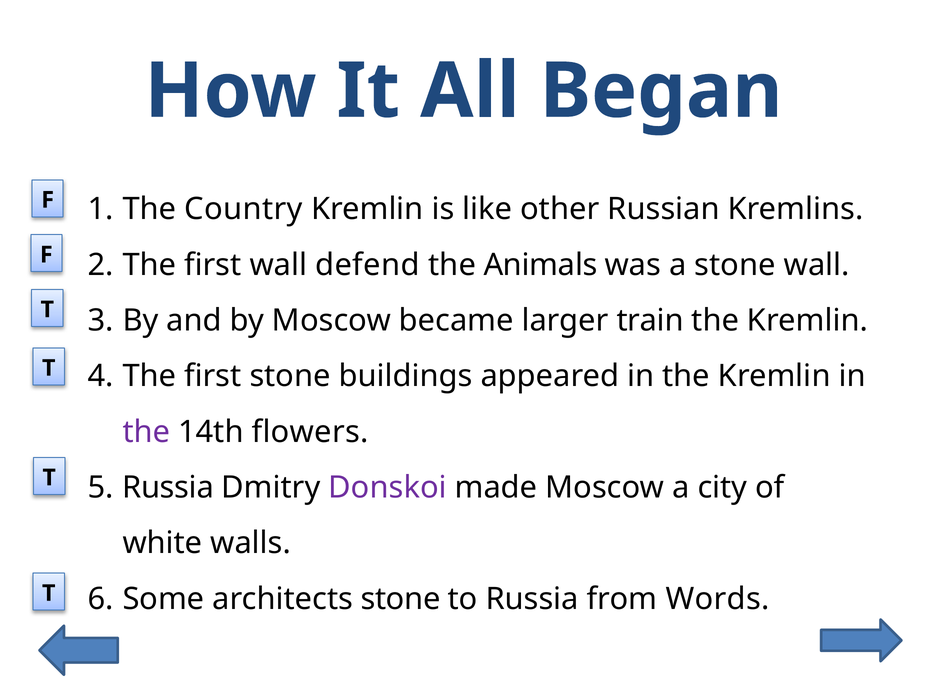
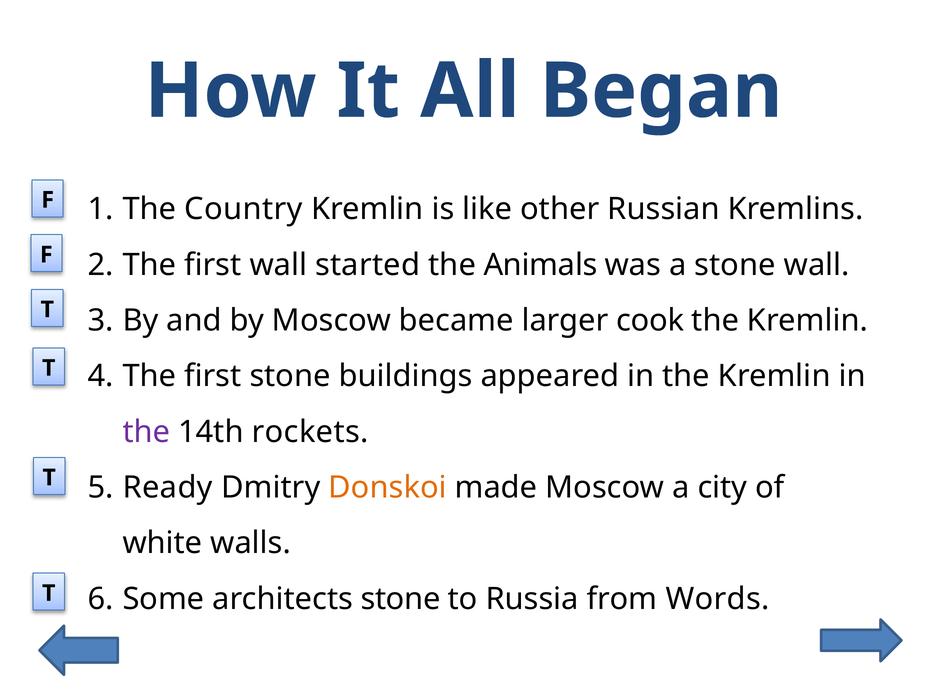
defend: defend -> started
train: train -> cook
flowers: flowers -> rockets
Russia at (168, 487): Russia -> Ready
Donskoi colour: purple -> orange
